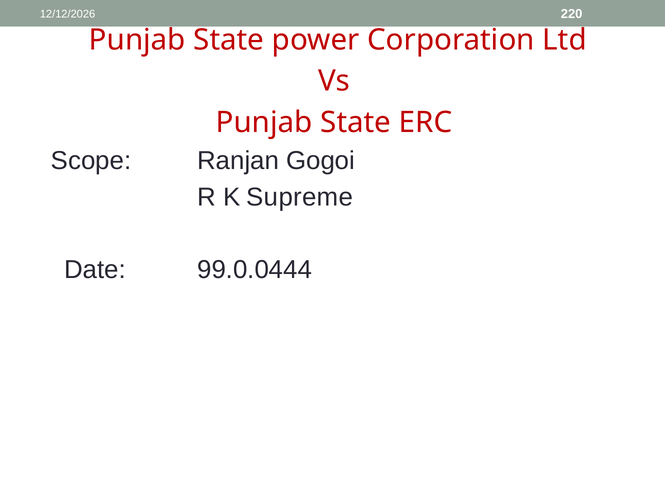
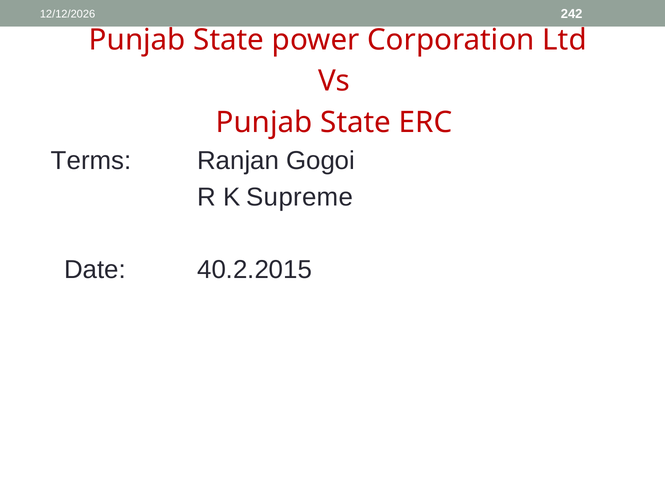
220: 220 -> 242
Scope: Scope -> Terms
99.0.0444: 99.0.0444 -> 40.2.2015
